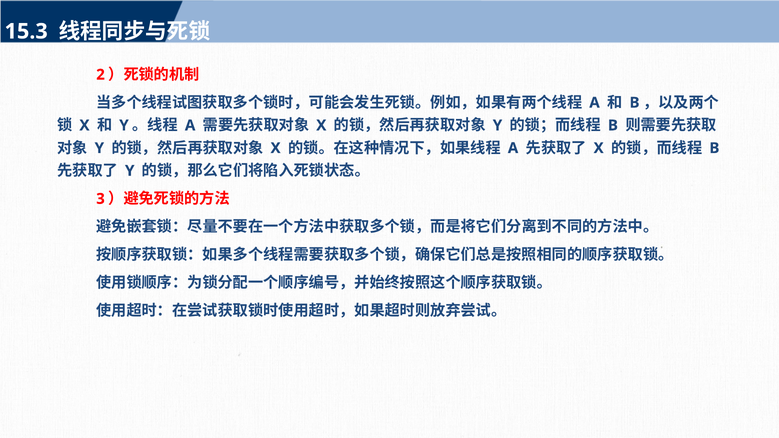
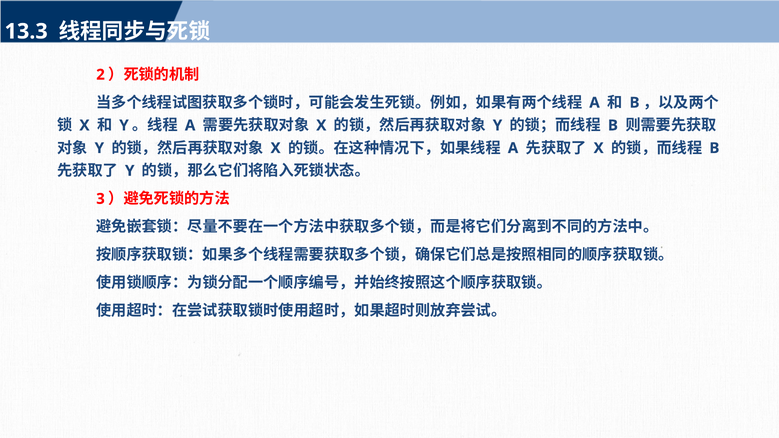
15.3: 15.3 -> 13.3
